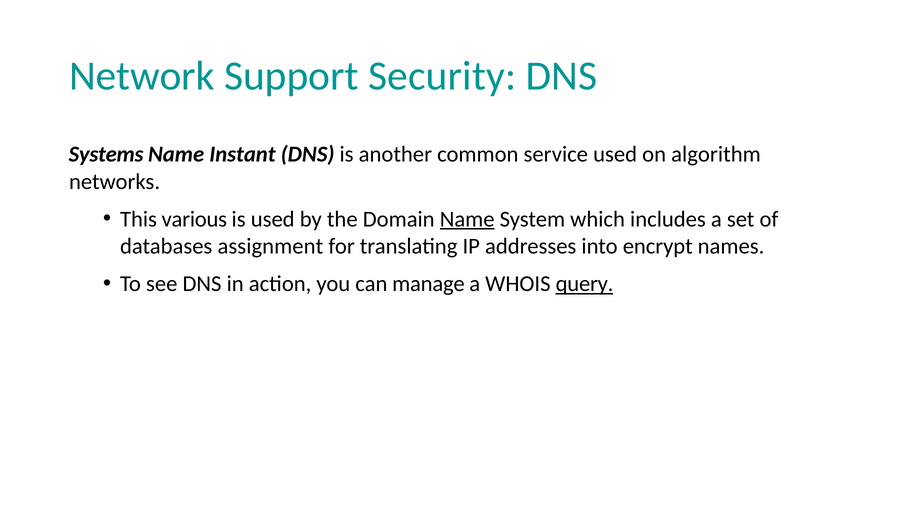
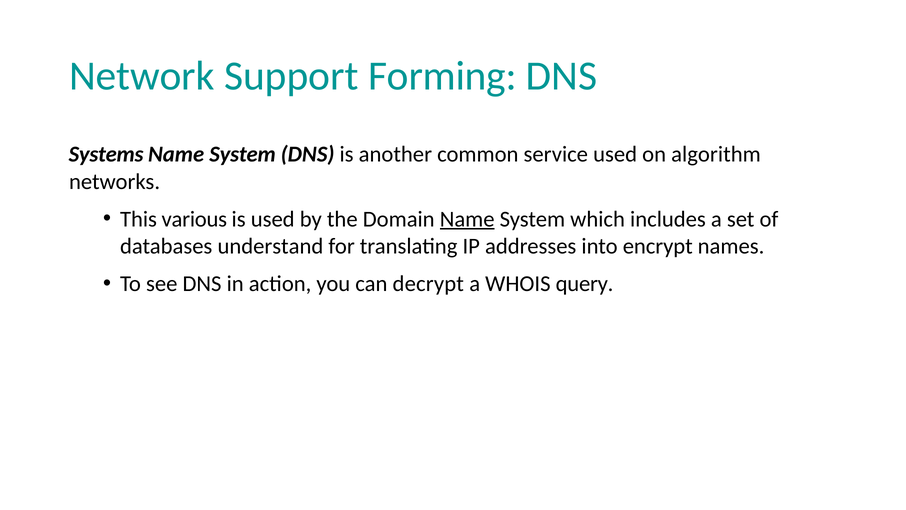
Security: Security -> Forming
Instant at (242, 154): Instant -> System
assignment: assignment -> understand
manage: manage -> decrypt
query underline: present -> none
